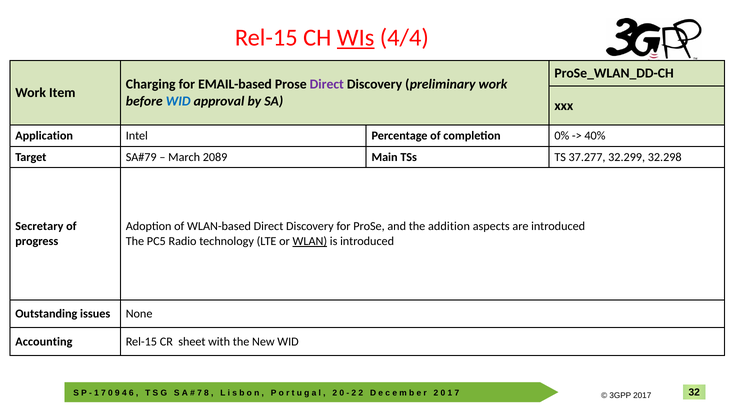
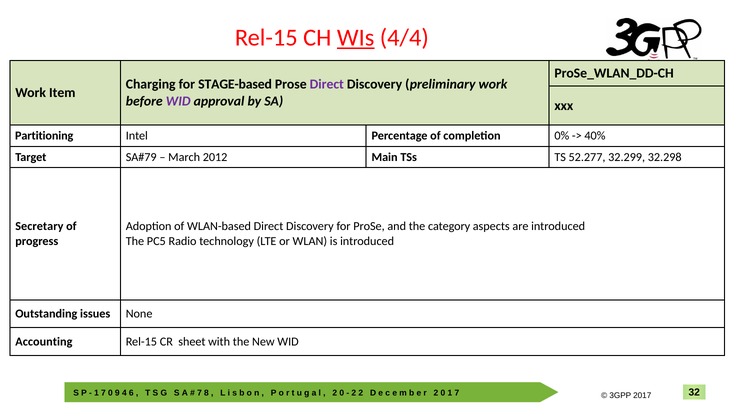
EMAIL-based: EMAIL-based -> STAGE-based
WID at (178, 101) colour: blue -> purple
Application: Application -> Partitioning
March 2089: 2089 -> 2012
37.277: 37.277 -> 52.277
addition: addition -> category
WLAN underline: present -> none
